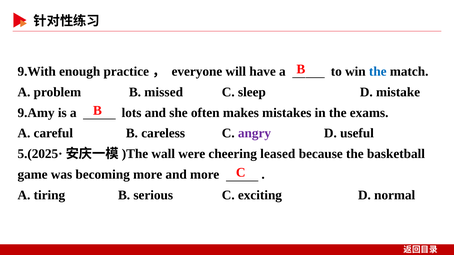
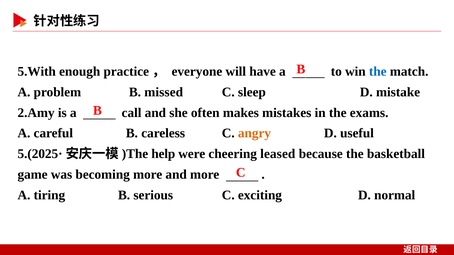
9.With: 9.With -> 5.With
9.Amy: 9.Amy -> 2.Amy
lots: lots -> call
angry colour: purple -> orange
wall: wall -> help
